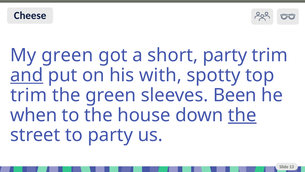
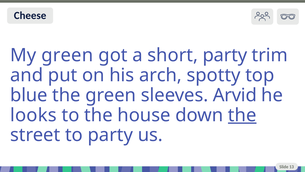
and underline: present -> none
with: with -> arch
trim at (29, 95): trim -> blue
Been: Been -> Arvid
when: when -> looks
